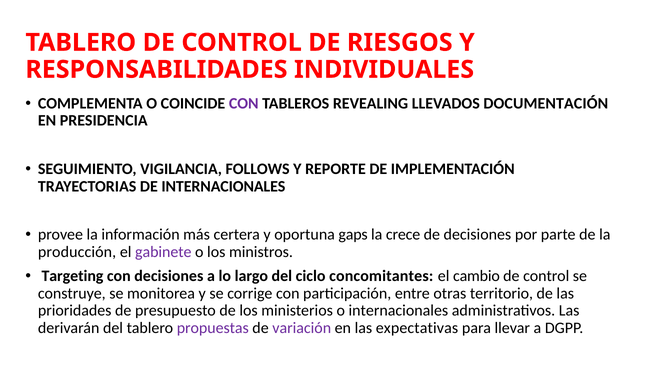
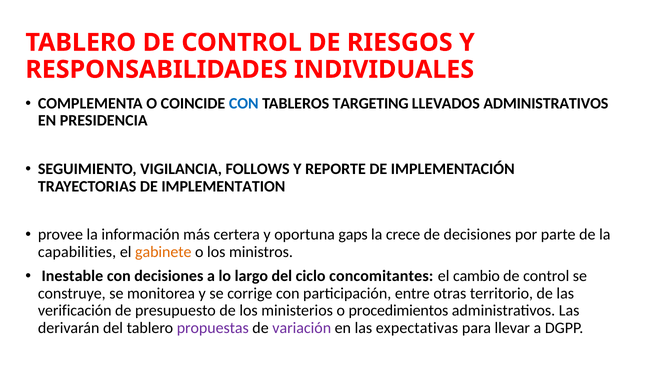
CON at (244, 104) colour: purple -> blue
REVEALING: REVEALING -> TARGETING
LLEVADOS DOCUMENTACIÓN: DOCUMENTACIÓN -> ADMINISTRATIVOS
DE INTERNACIONALES: INTERNACIONALES -> IMPLEMENTATION
producción: producción -> capabilities
gabinete colour: purple -> orange
Targeting: Targeting -> Inestable
prioridades: prioridades -> verificación
o internacionales: internacionales -> procedimientos
